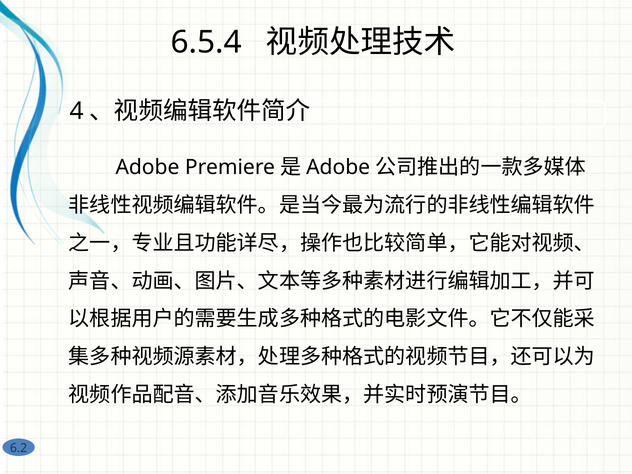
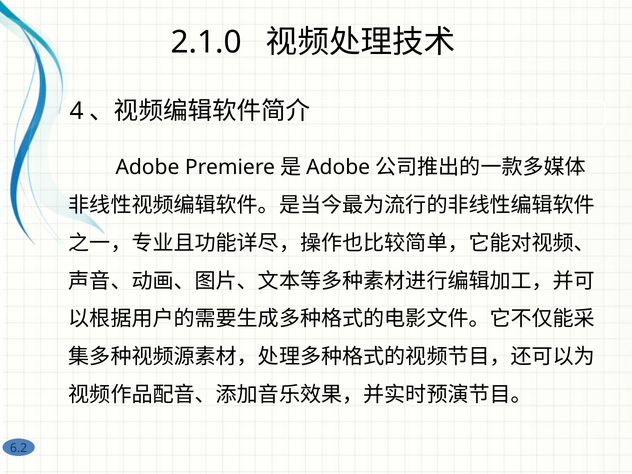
6.5.4: 6.5.4 -> 2.1.0
